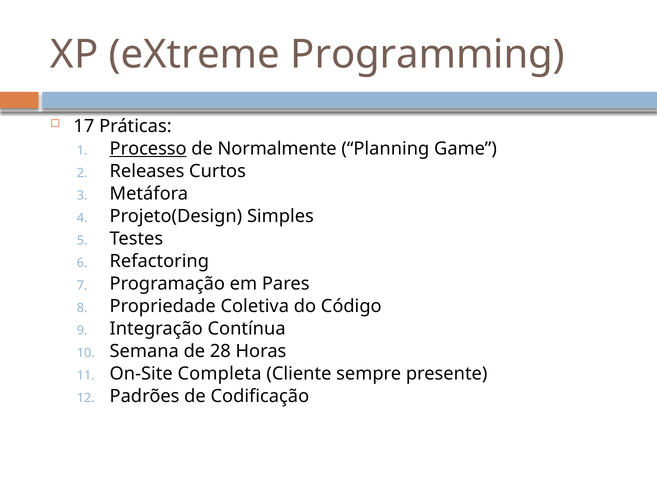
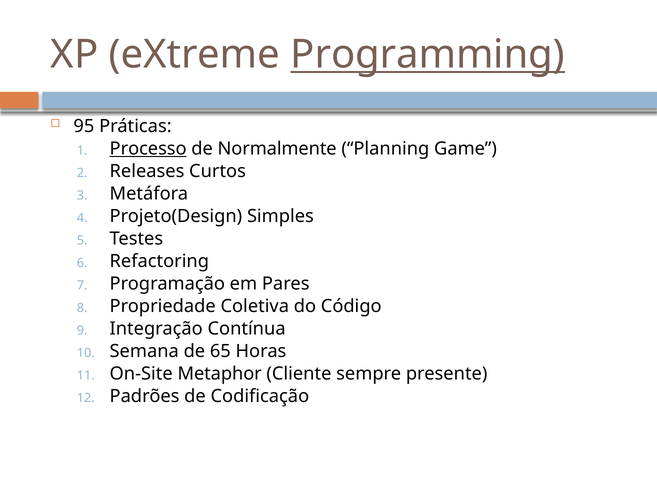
Programming underline: none -> present
17: 17 -> 95
28: 28 -> 65
Completa: Completa -> Metaphor
